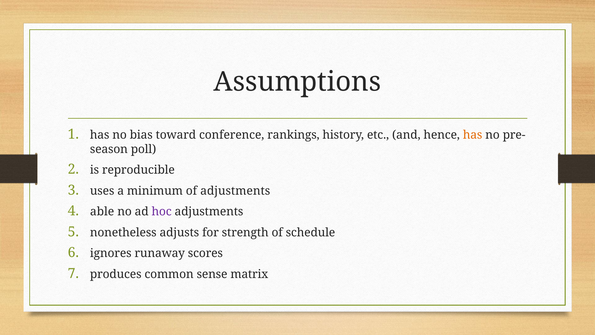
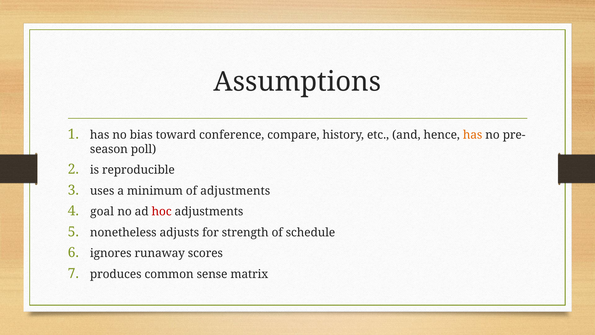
rankings: rankings -> compare
able: able -> goal
hoc colour: purple -> red
